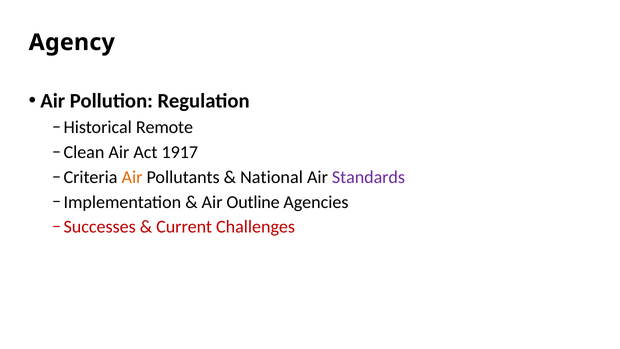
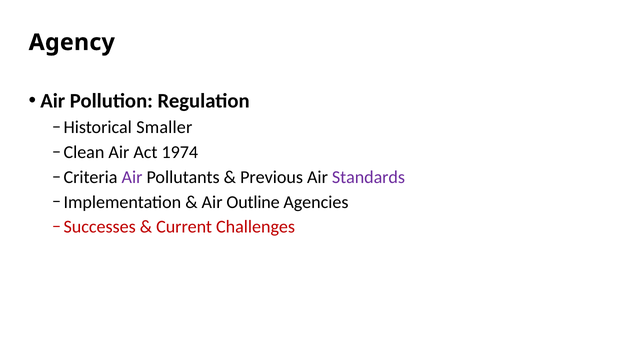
Remote: Remote -> Smaller
1917: 1917 -> 1974
Air at (132, 177) colour: orange -> purple
National: National -> Previous
